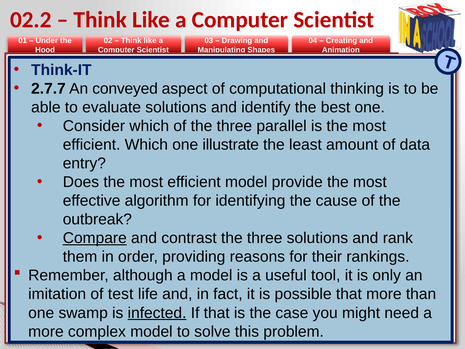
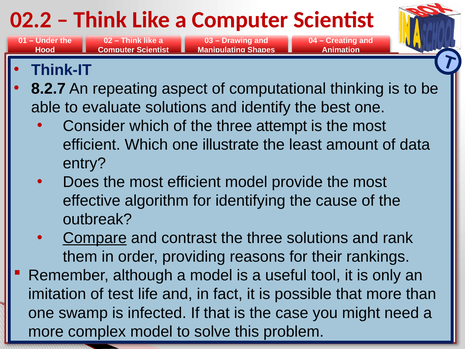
2.7.7: 2.7.7 -> 8.2.7
conveyed: conveyed -> repeating
parallel: parallel -> attempt
infected underline: present -> none
